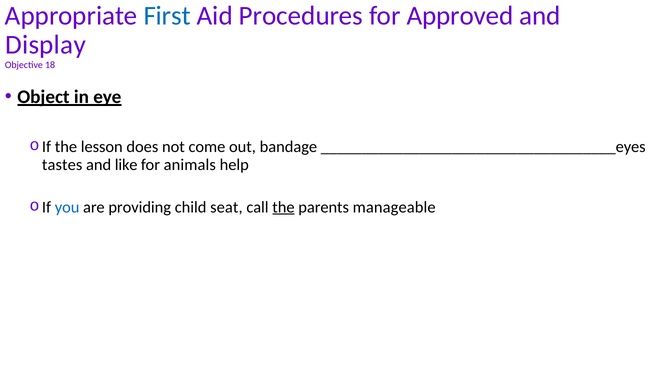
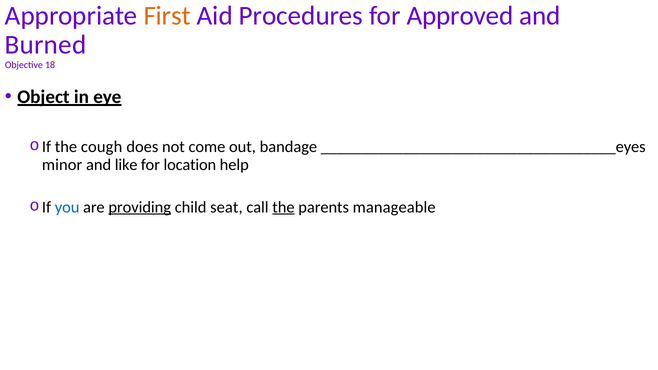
First colour: blue -> orange
Display: Display -> Burned
lesson: lesson -> cough
tastes: tastes -> minor
animals: animals -> location
providing underline: none -> present
